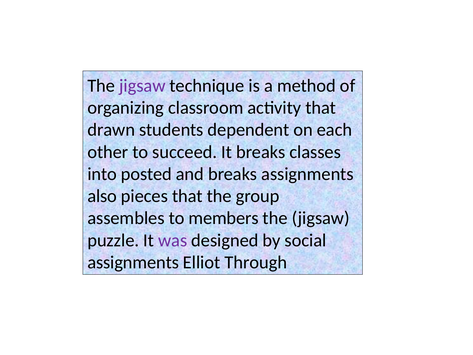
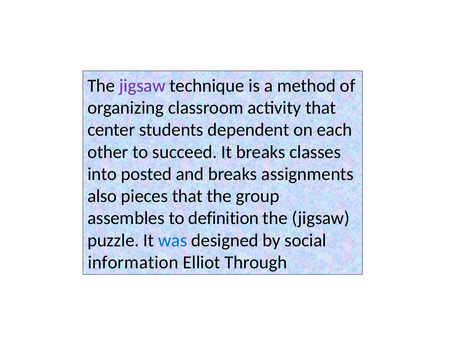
drawn: drawn -> center
members: members -> definition
was colour: purple -> blue
assignments at (133, 262): assignments -> information
